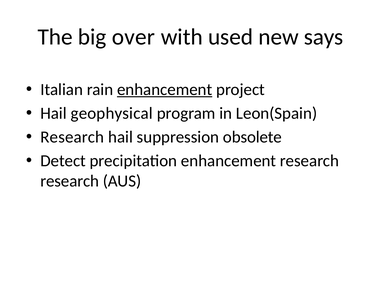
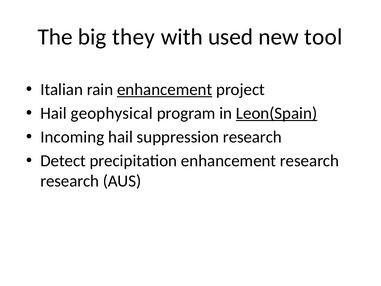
over: over -> they
says: says -> tool
Leon(Spain underline: none -> present
Research at (72, 137): Research -> Incoming
suppression obsolete: obsolete -> research
